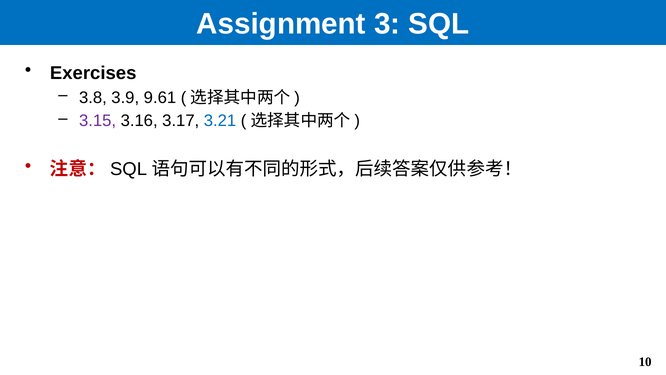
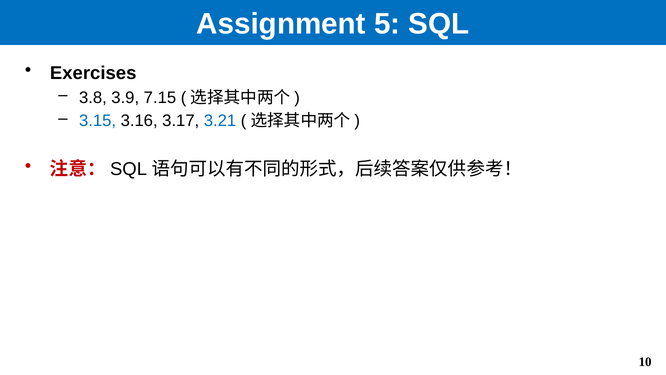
3: 3 -> 5
9.61: 9.61 -> 7.15
3.15 colour: purple -> blue
